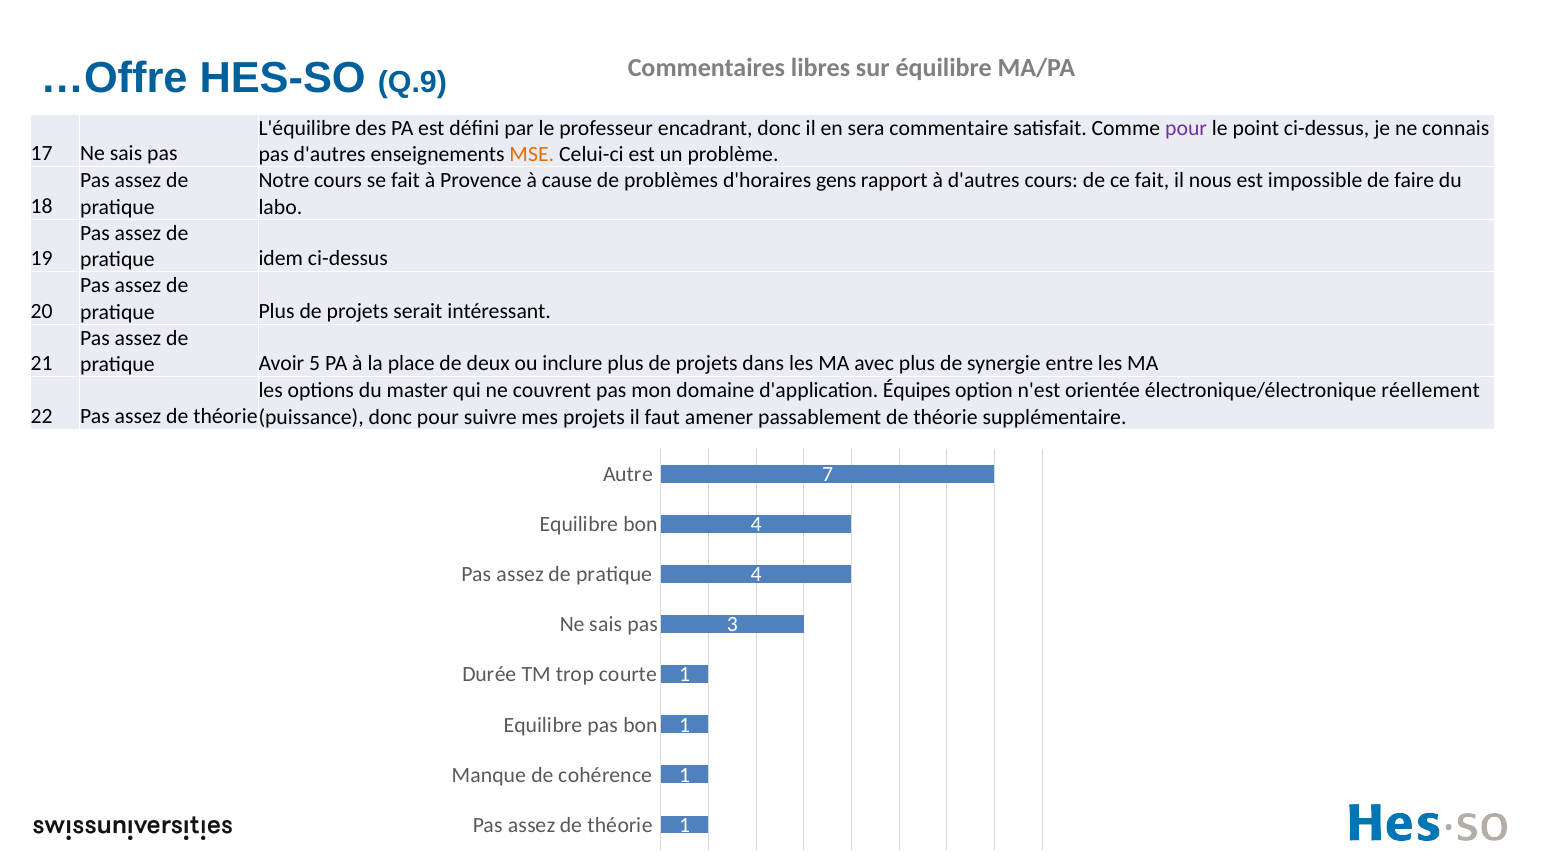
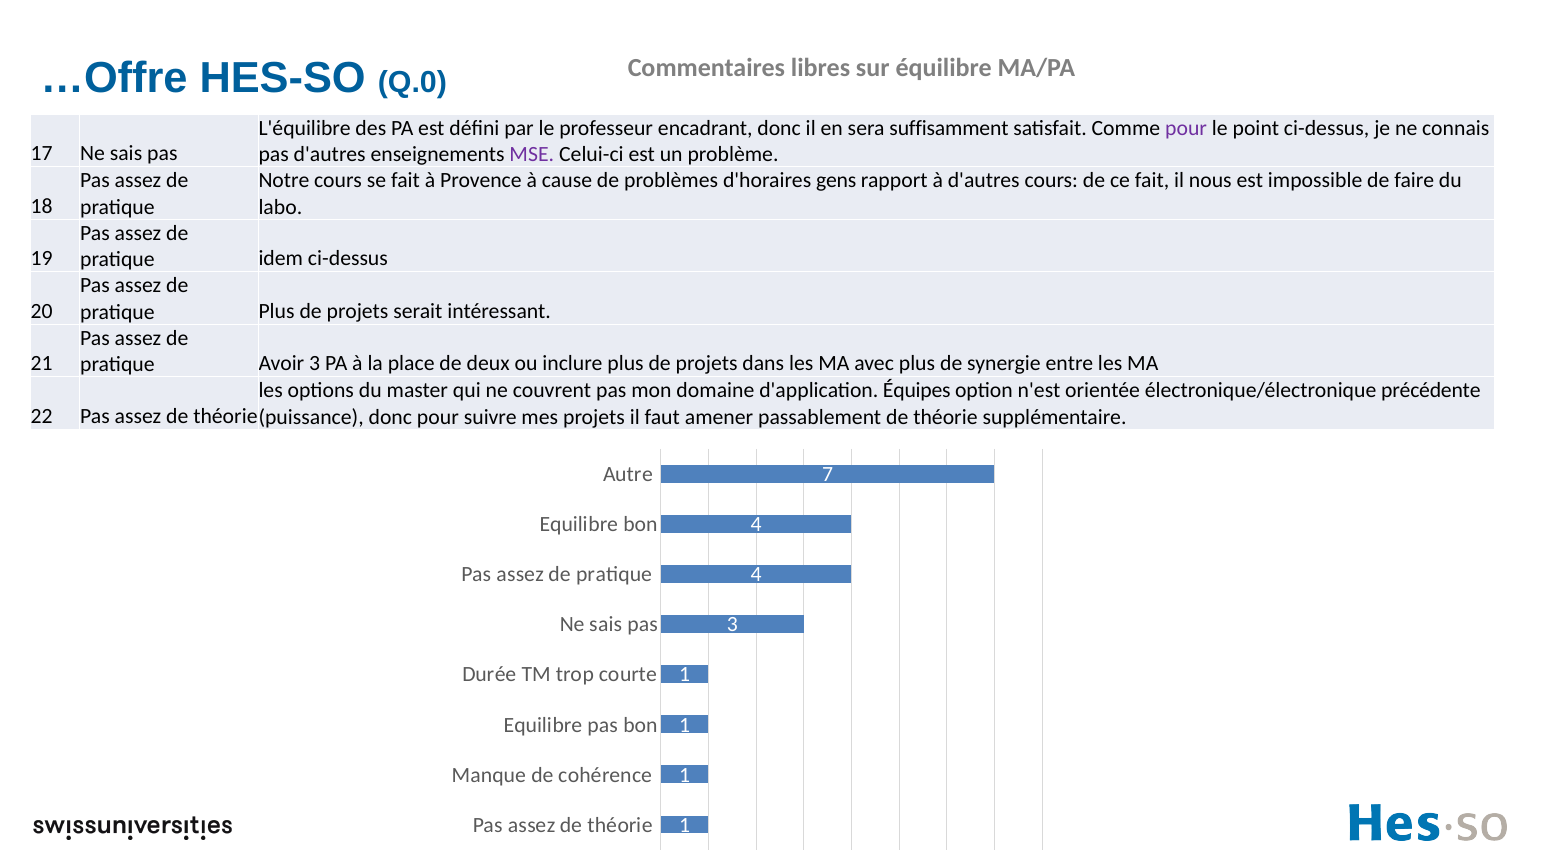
Q.9: Q.9 -> Q.0
commentaire: commentaire -> suffisamment
MSE colour: orange -> purple
Avoir 5: 5 -> 3
réellement: réellement -> précédente
